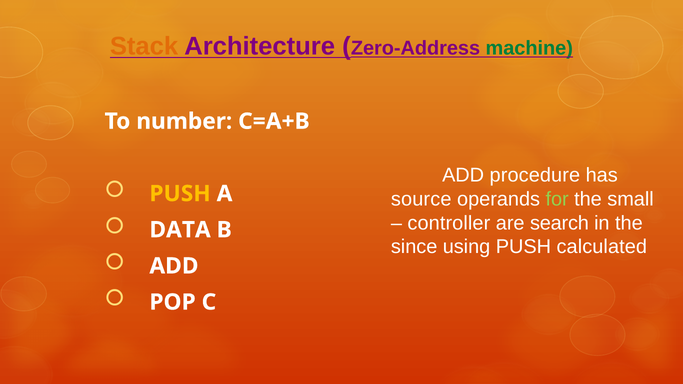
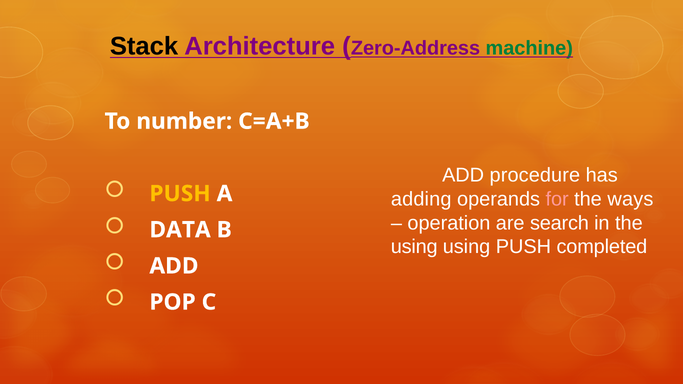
Stack colour: orange -> black
source: source -> adding
for colour: light green -> pink
small: small -> ways
controller: controller -> operation
since at (414, 247): since -> using
calculated: calculated -> completed
